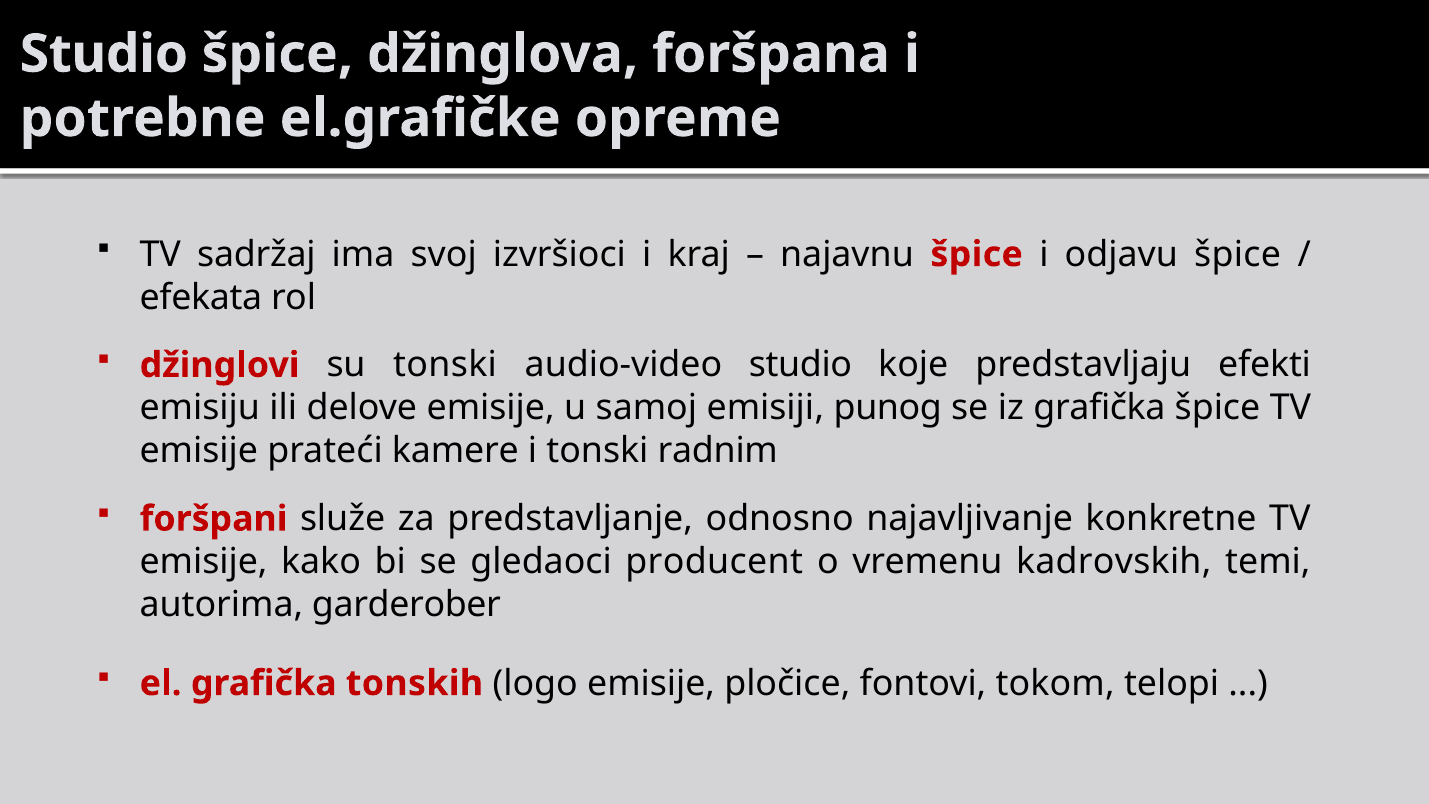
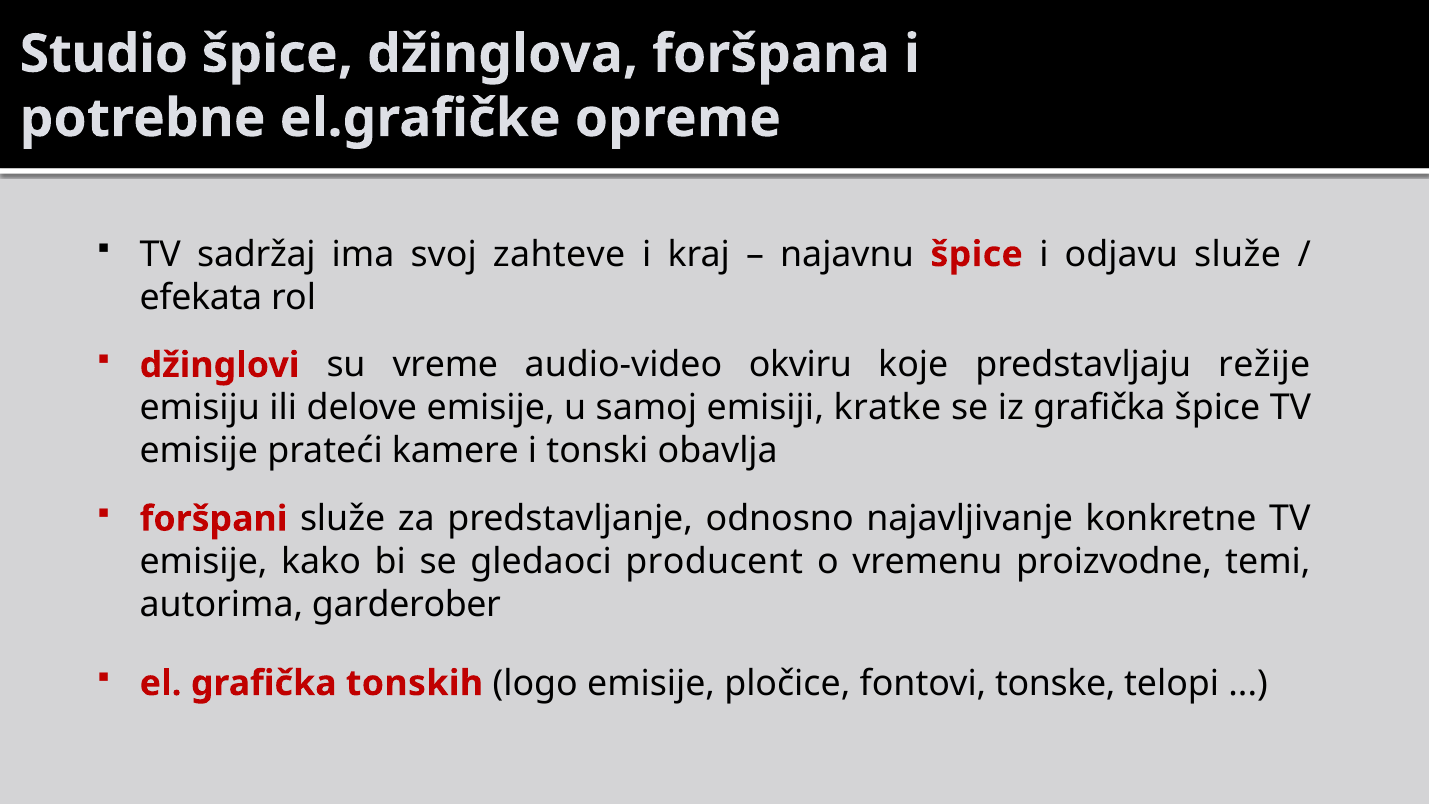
izvršioci: izvršioci -> zahteve
odjavu špice: špice -> služe
su tonski: tonski -> vreme
audio-video studio: studio -> okviru
efekti: efekti -> režije
punog: punog -> kratke
radnim: radnim -> obavlja
kadrovskih: kadrovskih -> proizvodne
tokom: tokom -> tonske
